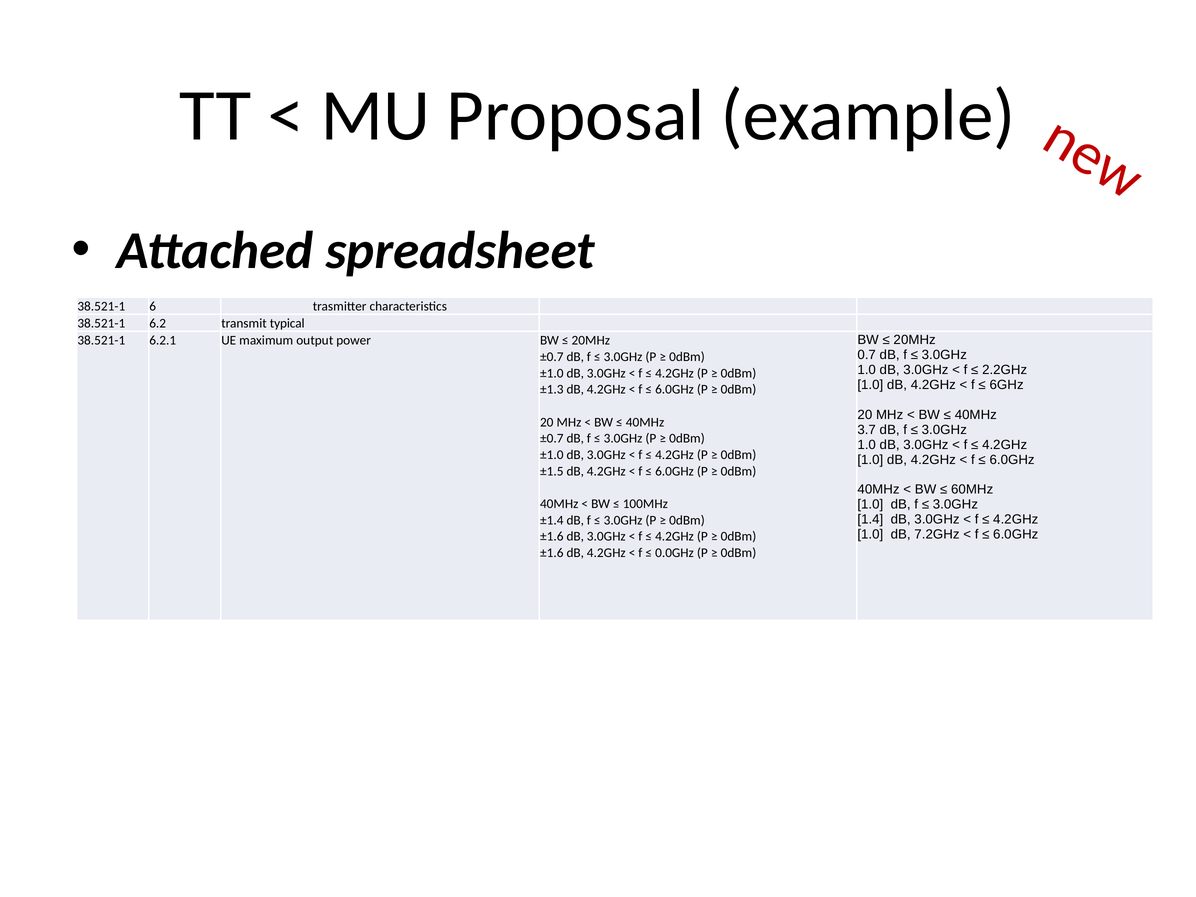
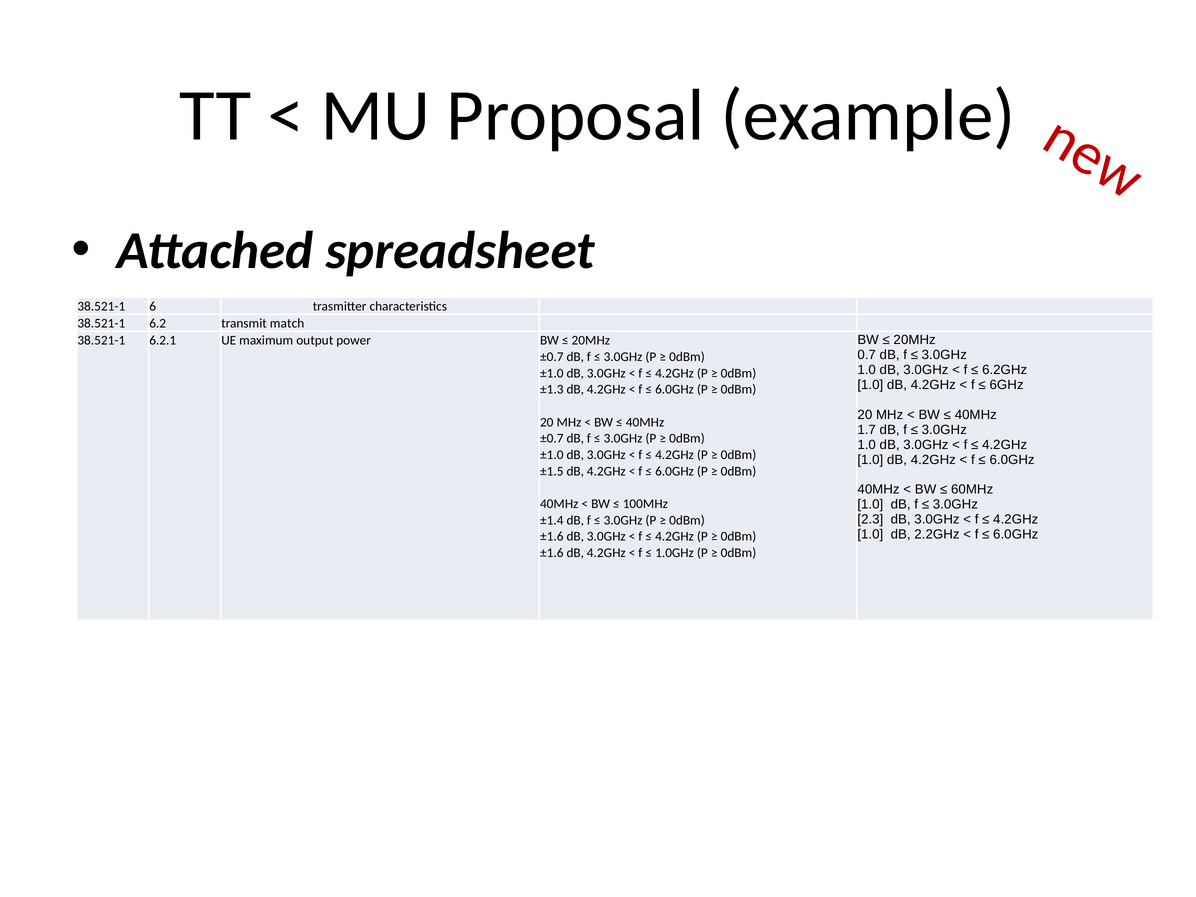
typical: typical -> match
2.2GHz: 2.2GHz -> 6.2GHz
3.7: 3.7 -> 1.7
1.4: 1.4 -> 2.3
7.2GHz: 7.2GHz -> 2.2GHz
0.0GHz: 0.0GHz -> 1.0GHz
